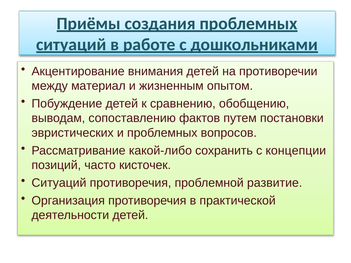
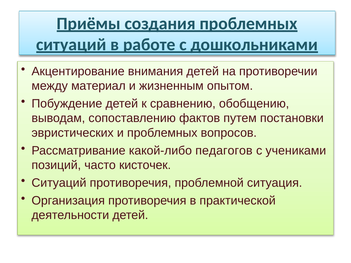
сохранить: сохранить -> педагогов
концепции: концепции -> учениками
развитие: развитие -> ситуация
